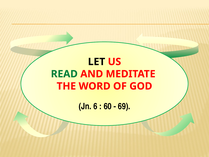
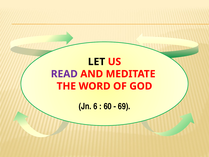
READ colour: green -> purple
